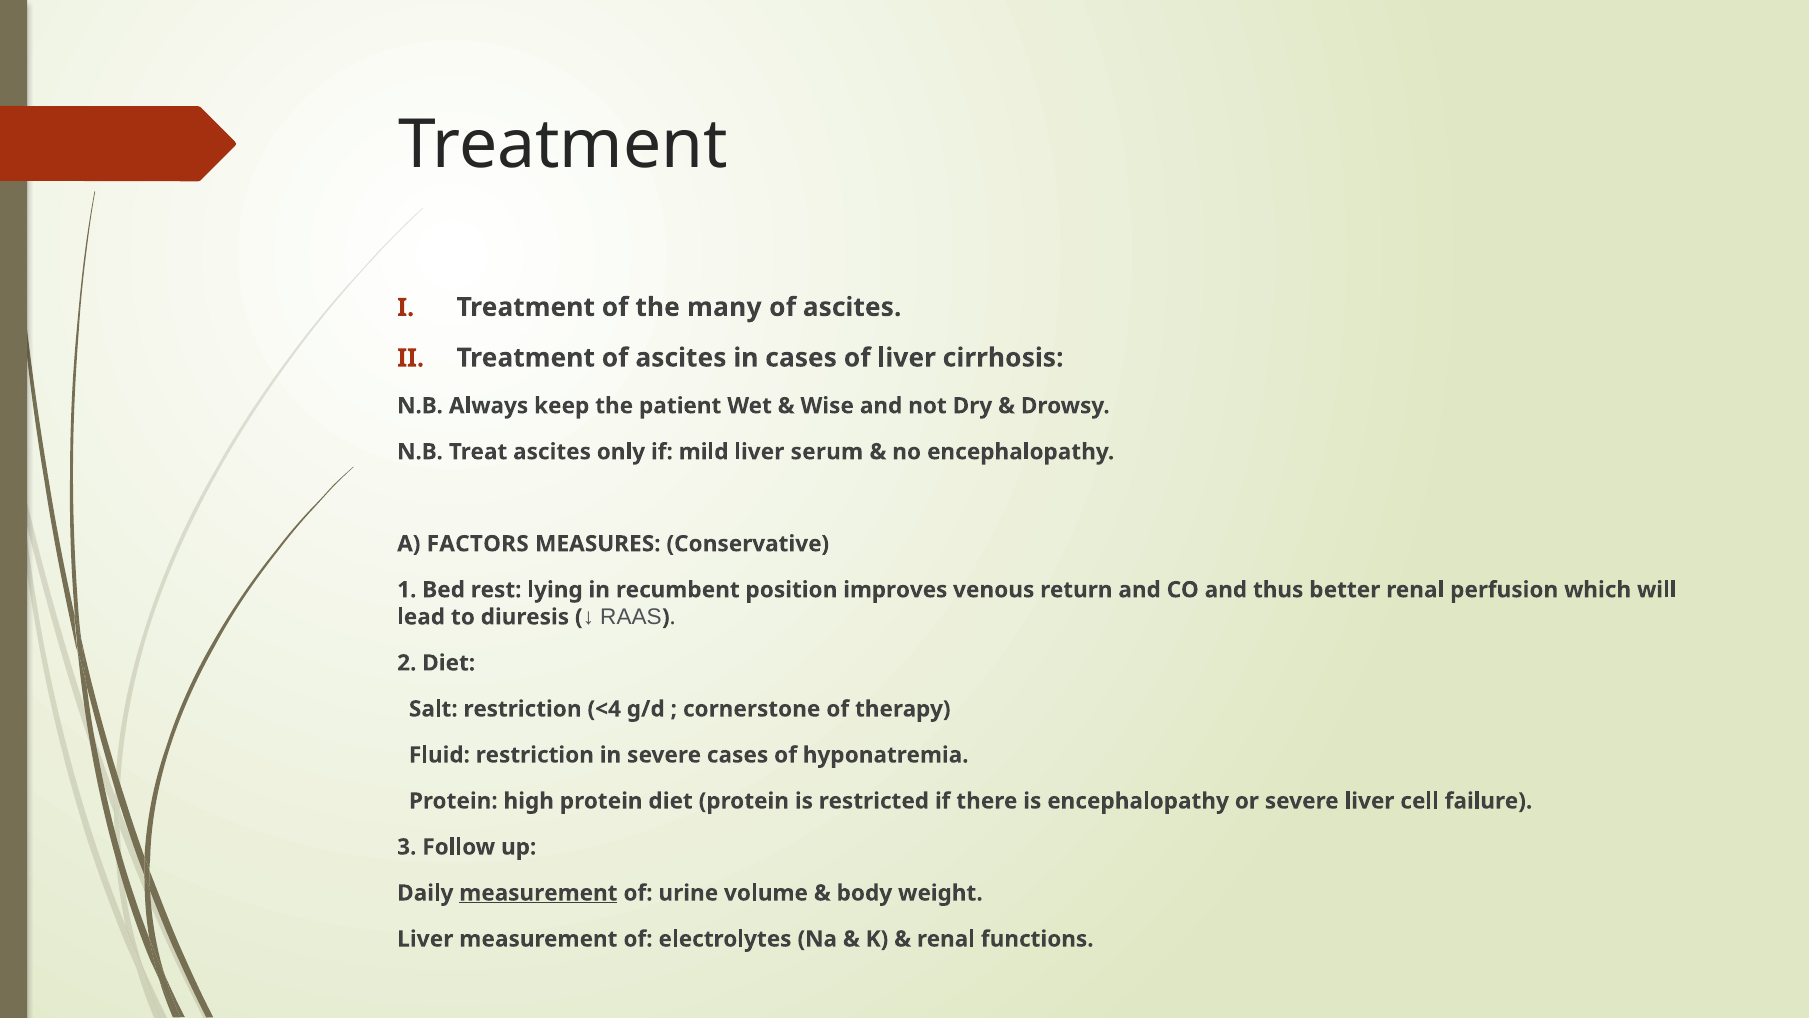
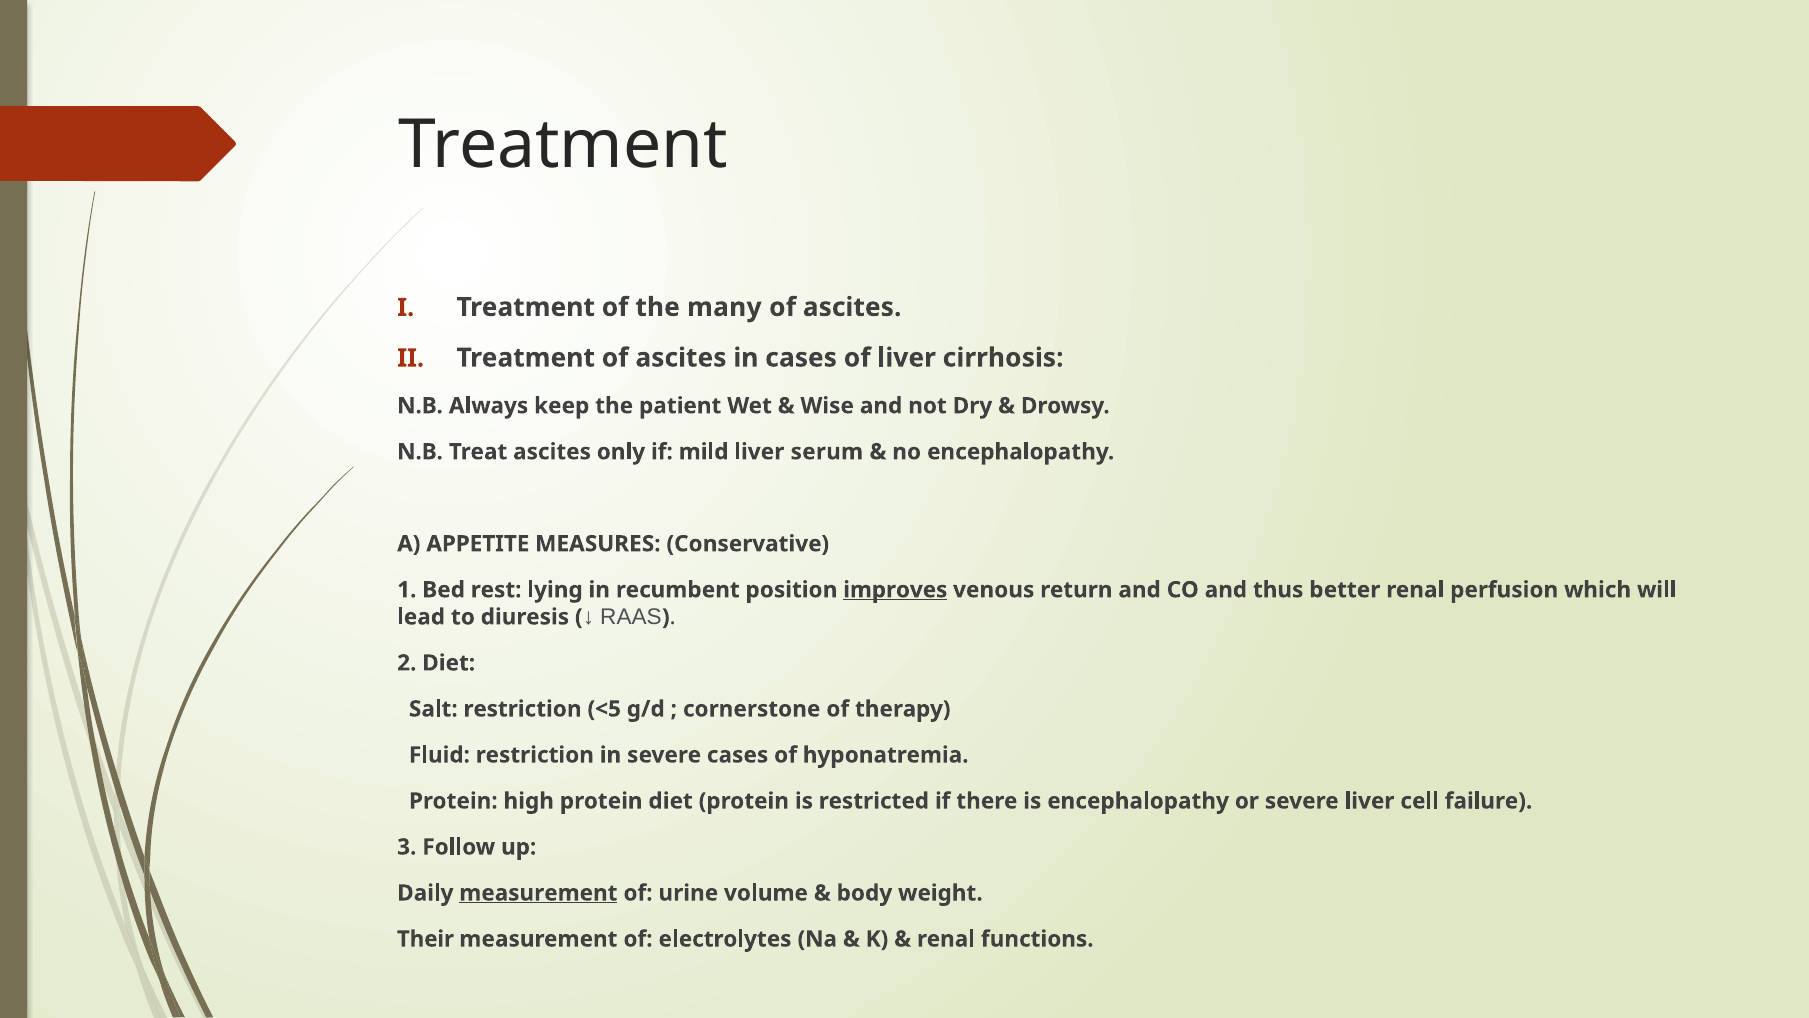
FACTORS: FACTORS -> APPETITE
improves underline: none -> present
<4: <4 -> <5
Liver at (425, 939): Liver -> Their
